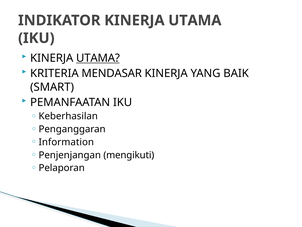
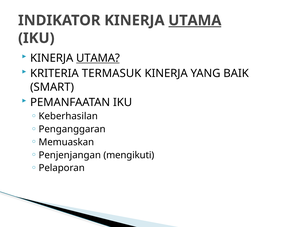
UTAMA at (195, 20) underline: none -> present
MENDASAR: MENDASAR -> TERMASUK
Information: Information -> Memuaskan
